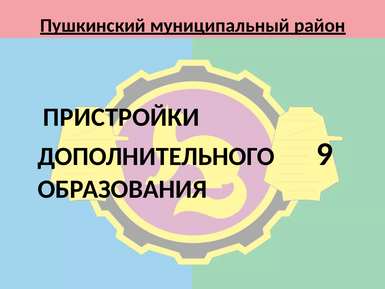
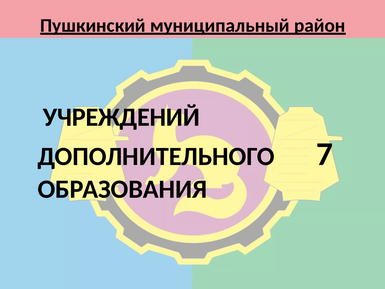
ПРИСТРОЙКИ: ПРИСТРОЙКИ -> УЧРЕЖДЕНИЙ
9: 9 -> 7
